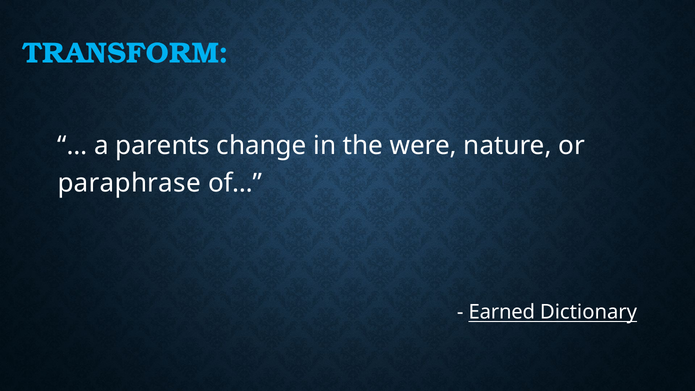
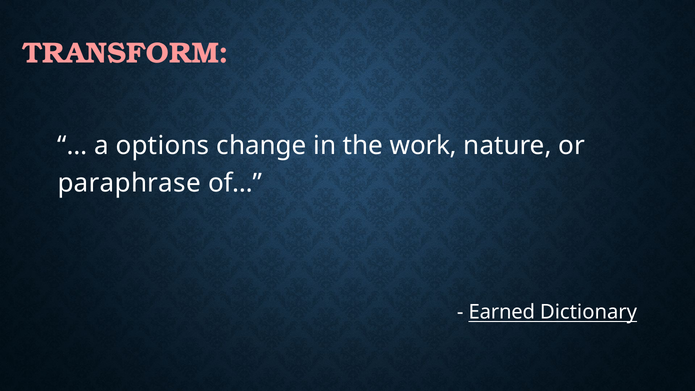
TRANSFORM colour: light blue -> pink
parents: parents -> options
were: were -> work
